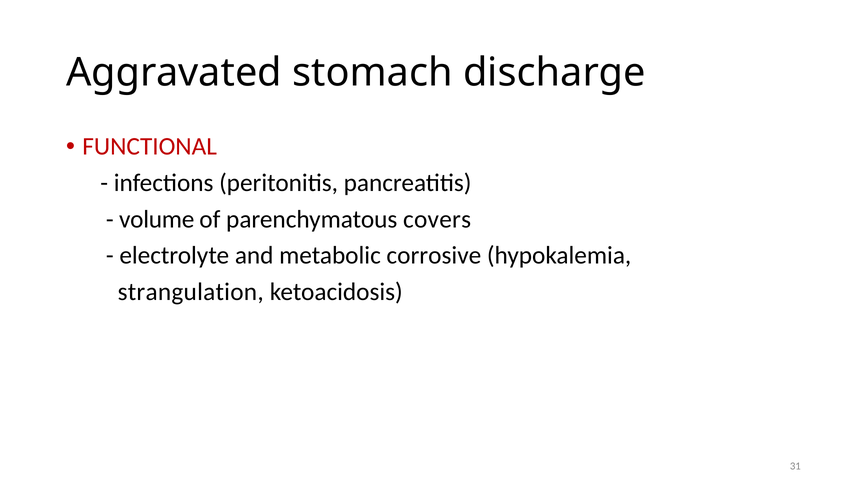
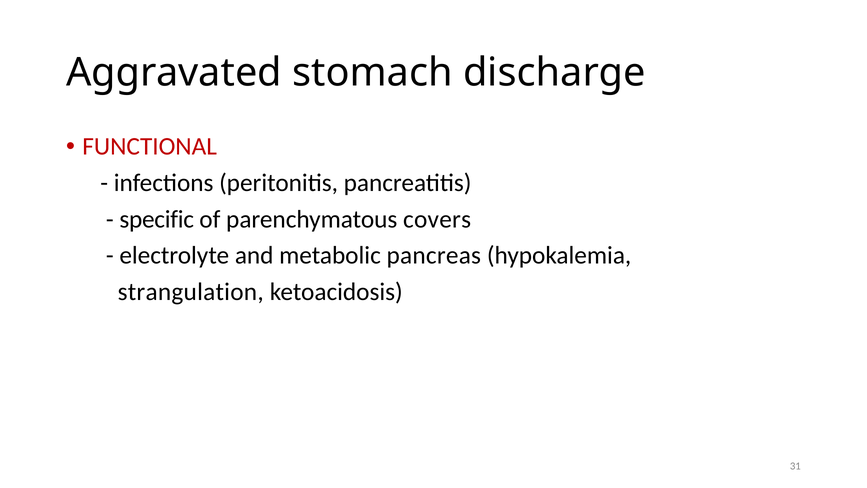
volume: volume -> specific
corrosive: corrosive -> pancreas
